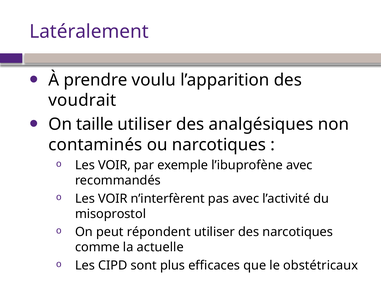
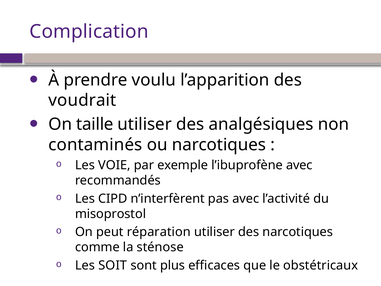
Latéralement: Latéralement -> Complication
VOIR at (114, 165): VOIR -> VOIE
VOIR at (113, 198): VOIR -> CIPD
répondent: répondent -> réparation
actuelle: actuelle -> sténose
CIPD: CIPD -> SOIT
